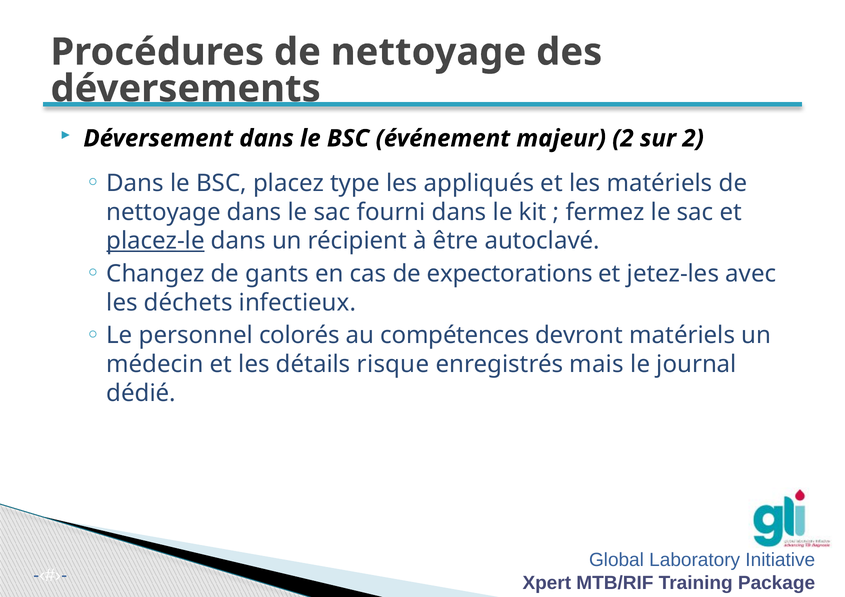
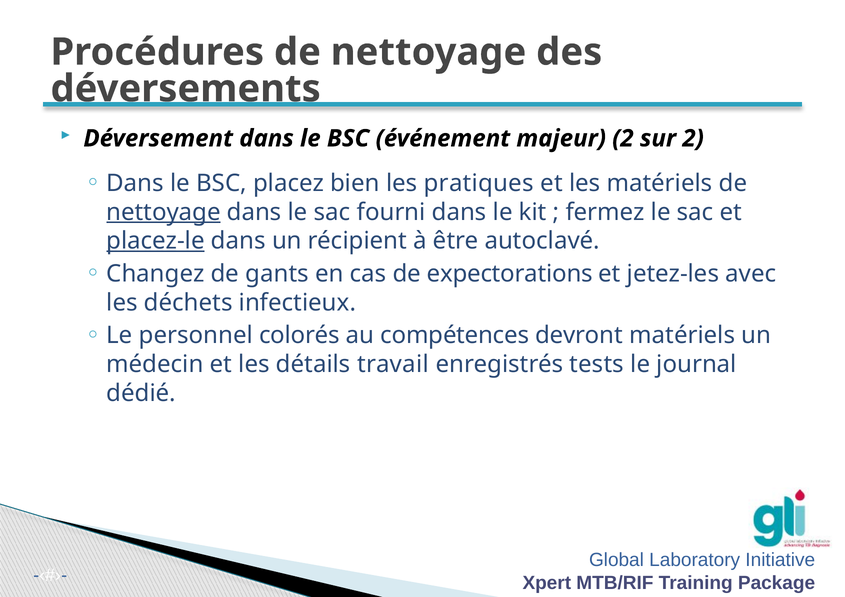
type: type -> bien
appliqués: appliqués -> pratiques
nettoyage at (164, 212) underline: none -> present
risque: risque -> travail
mais: mais -> tests
